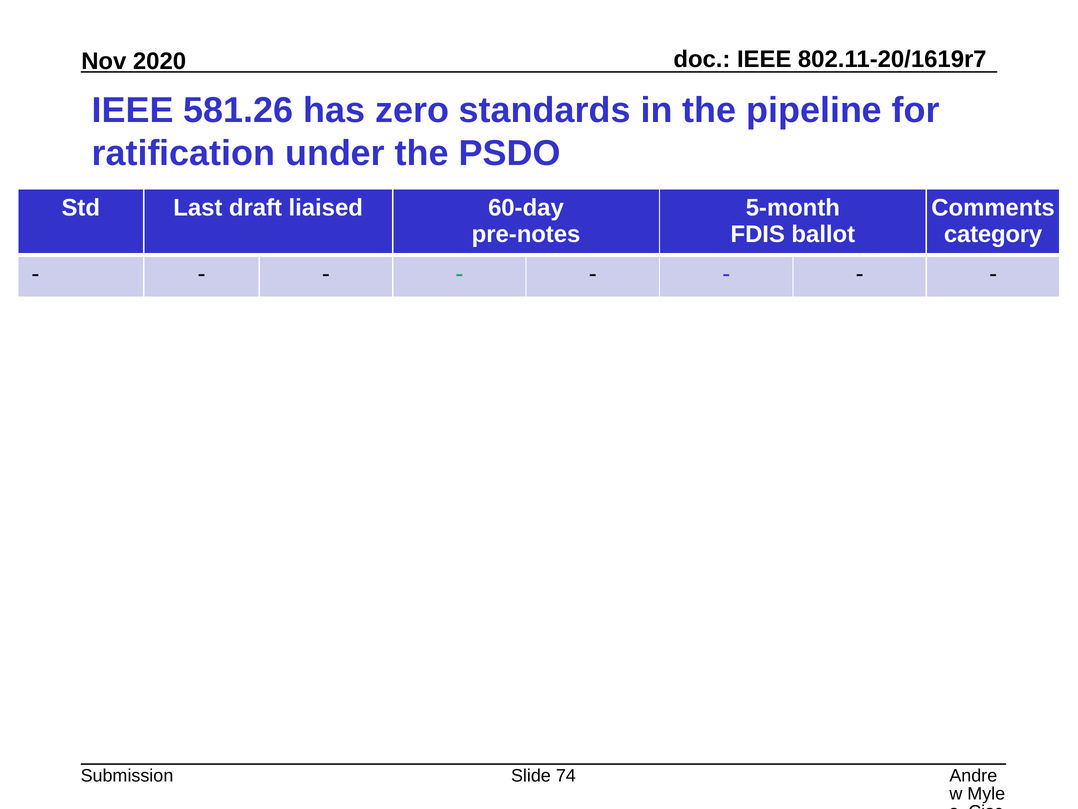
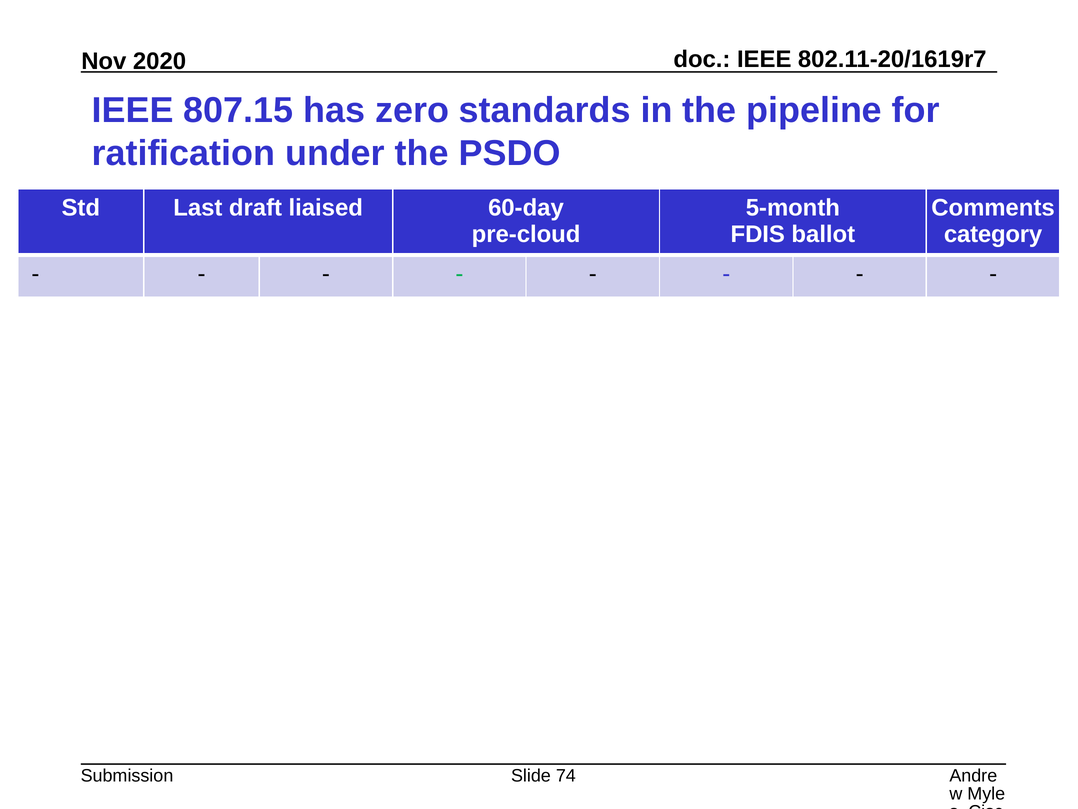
581.26: 581.26 -> 807.15
pre-notes: pre-notes -> pre-cloud
